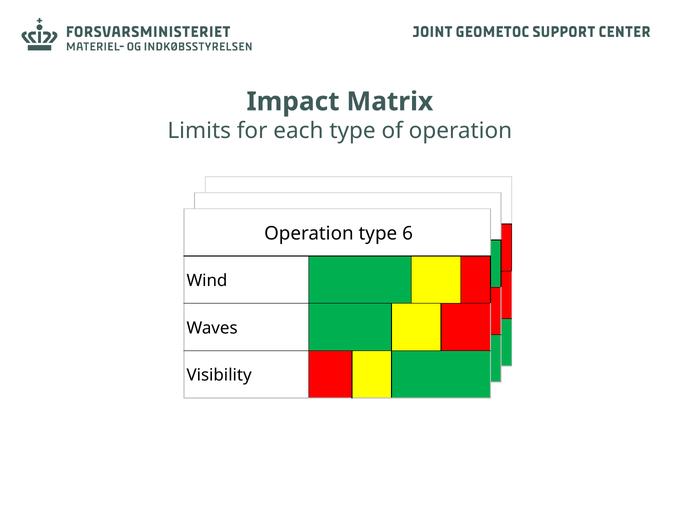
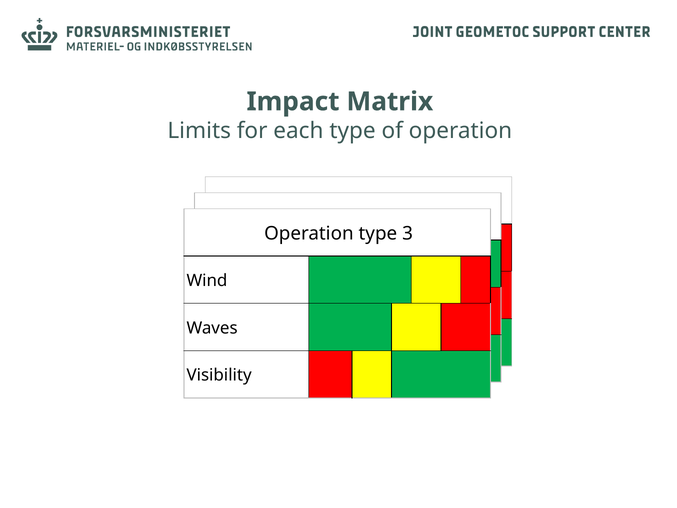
6 at (408, 233): 6 -> 3
